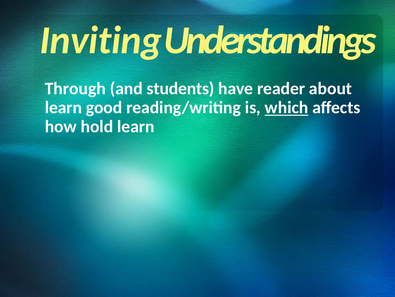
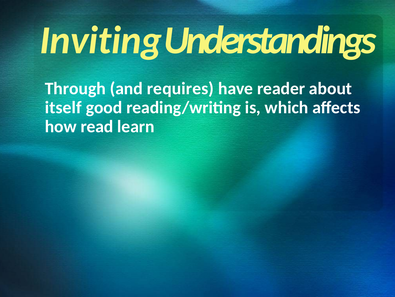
students: students -> requires
learn at (63, 107): learn -> itself
which underline: present -> none
hold: hold -> read
